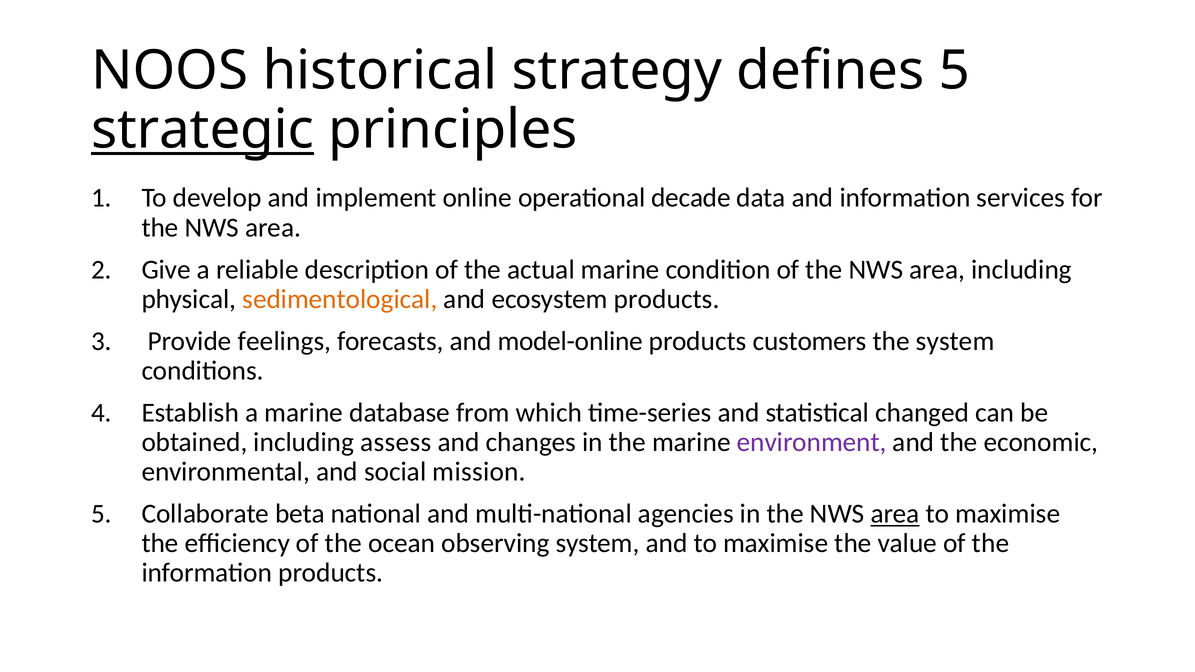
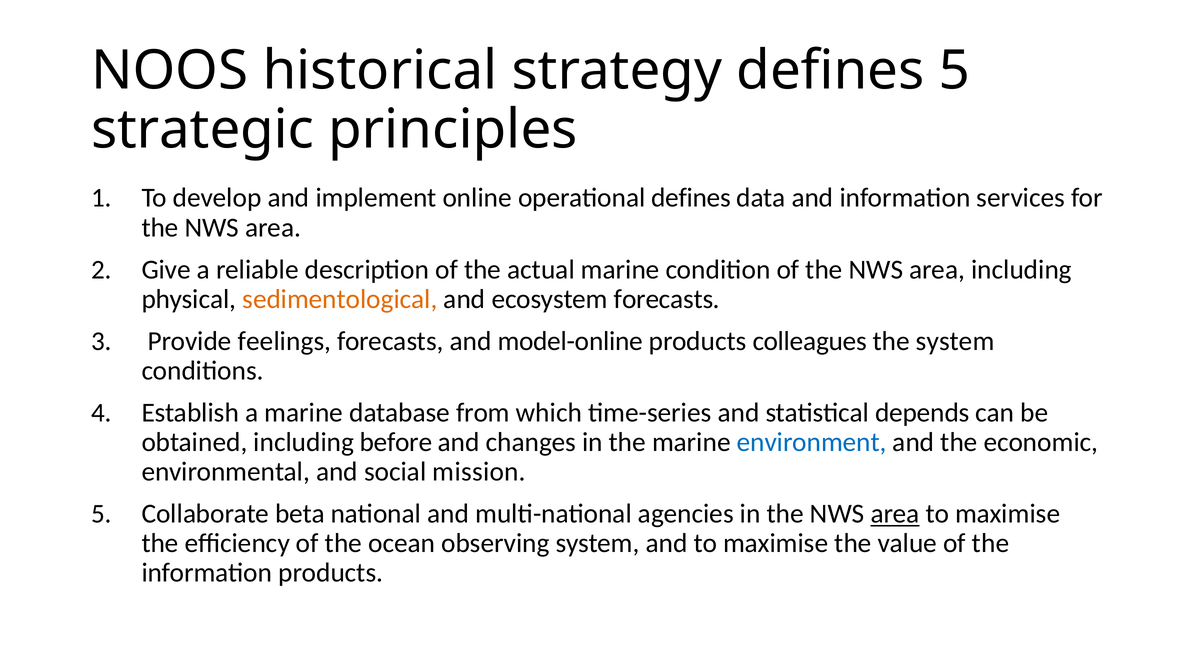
strategic underline: present -> none
operational decade: decade -> defines
ecosystem products: products -> forecasts
customers: customers -> colleagues
changed: changed -> depends
assess: assess -> before
environment colour: purple -> blue
